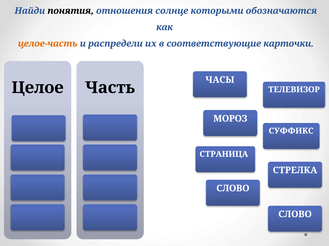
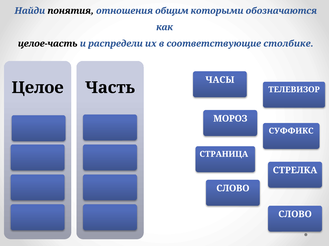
солнце: солнце -> общим
целое-часть colour: orange -> black
карточки: карточки -> столбике
